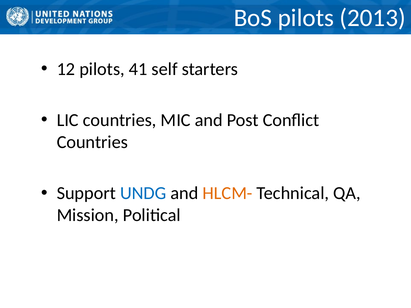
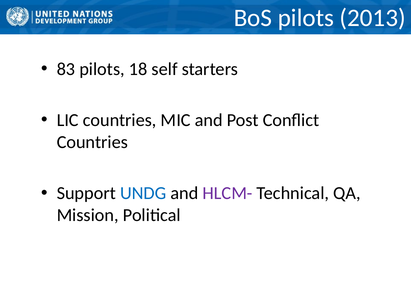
12: 12 -> 83
41: 41 -> 18
HLCM- colour: orange -> purple
